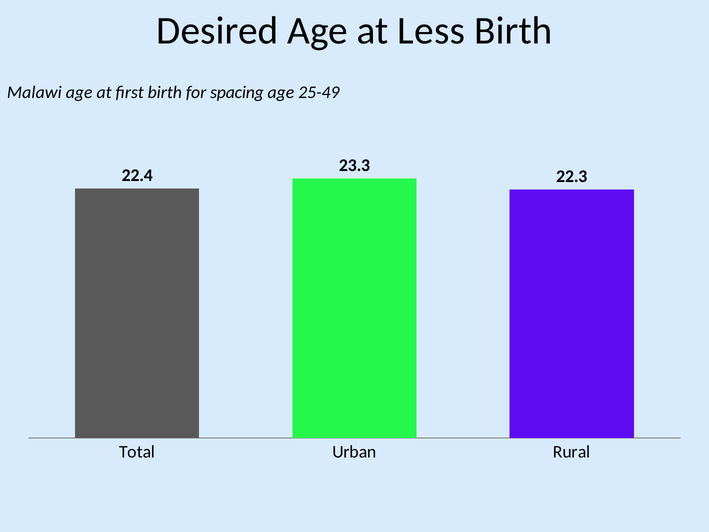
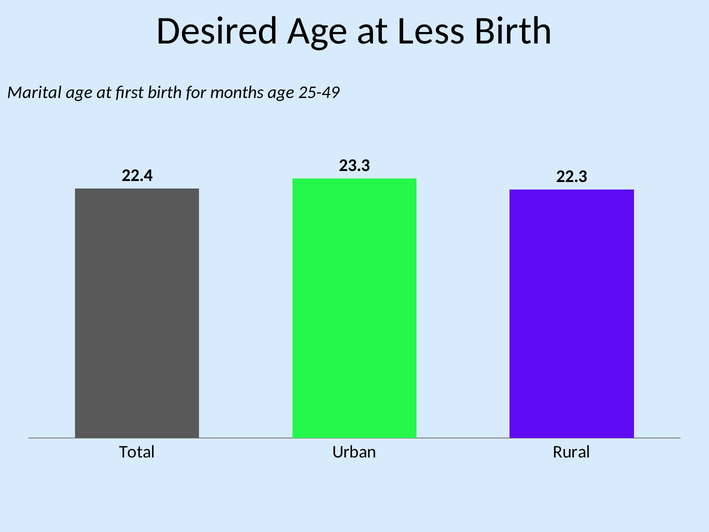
Malawi: Malawi -> Marital
spacing: spacing -> months
